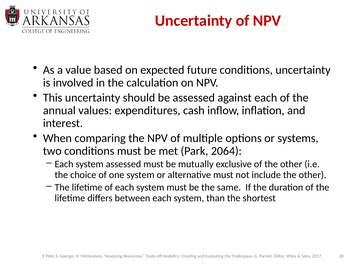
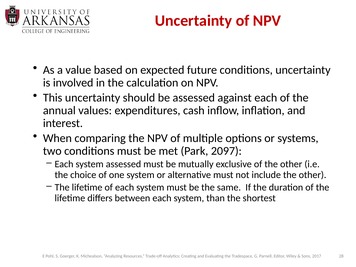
2064: 2064 -> 2097
